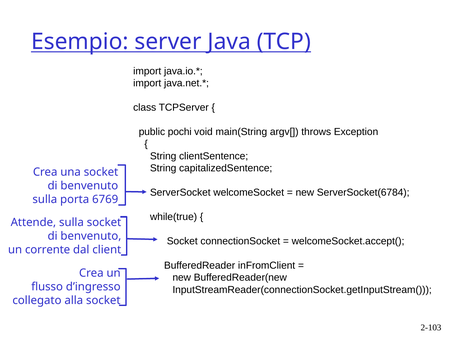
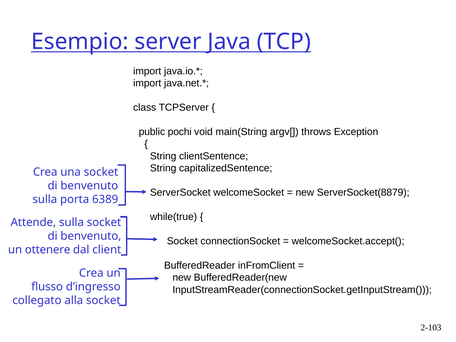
ServerSocket(6784: ServerSocket(6784 -> ServerSocket(8879
6769: 6769 -> 6389
corrente: corrente -> ottenere
